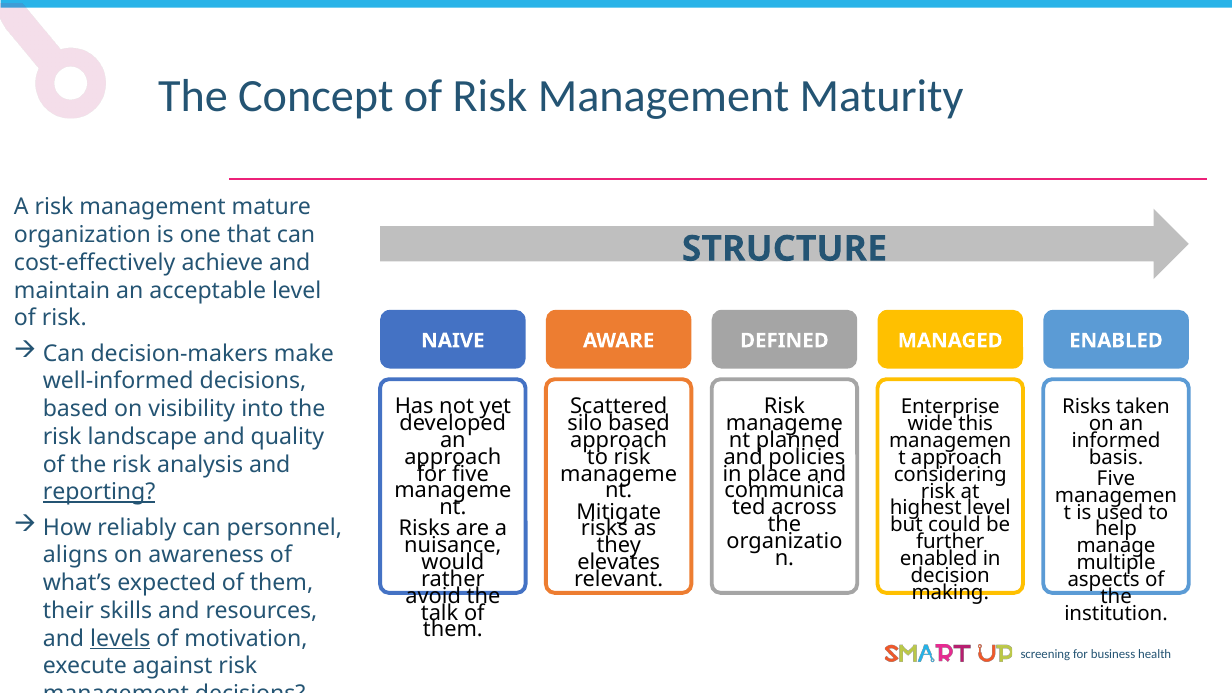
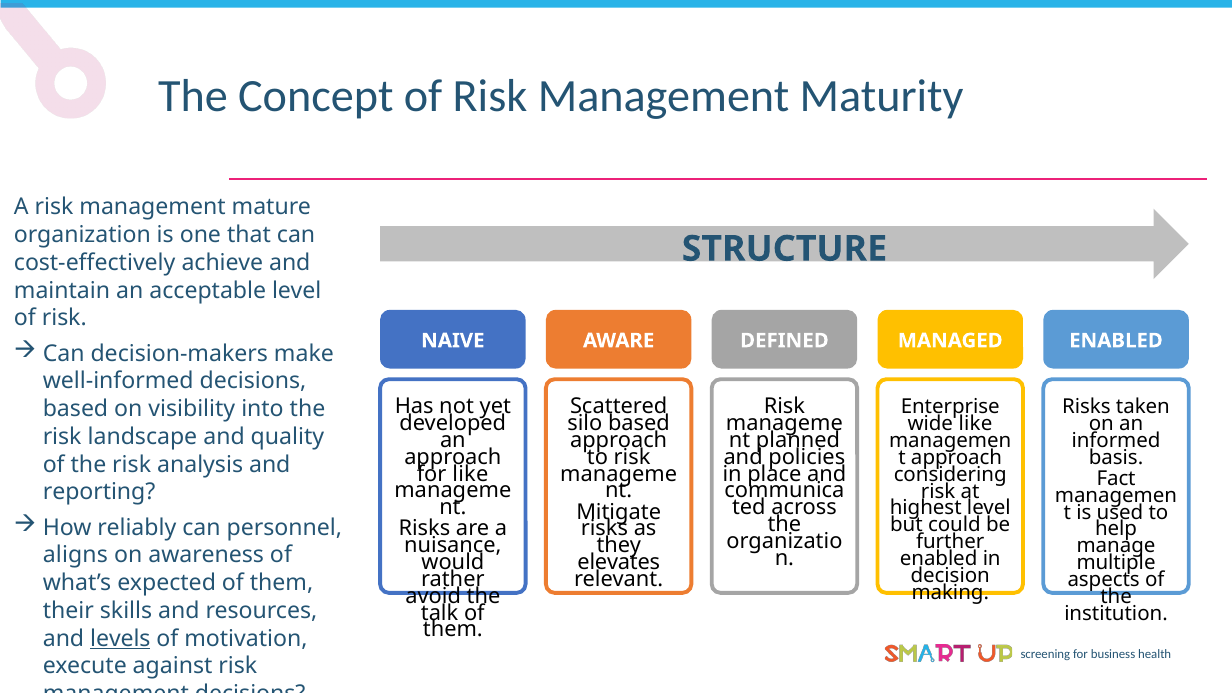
wide this: this -> like
for five: five -> like
Five at (1116, 479): Five -> Fact
reporting underline: present -> none
